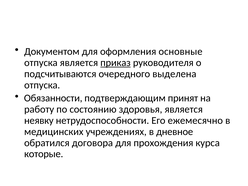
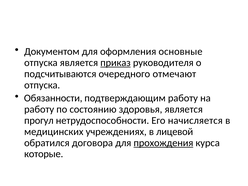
выделена: выделена -> отмечают
подтверждающим принят: принят -> работу
неявку: неявку -> прогул
ежемесячно: ежемесячно -> начисляется
дневное: дневное -> лицевой
прохождения underline: none -> present
